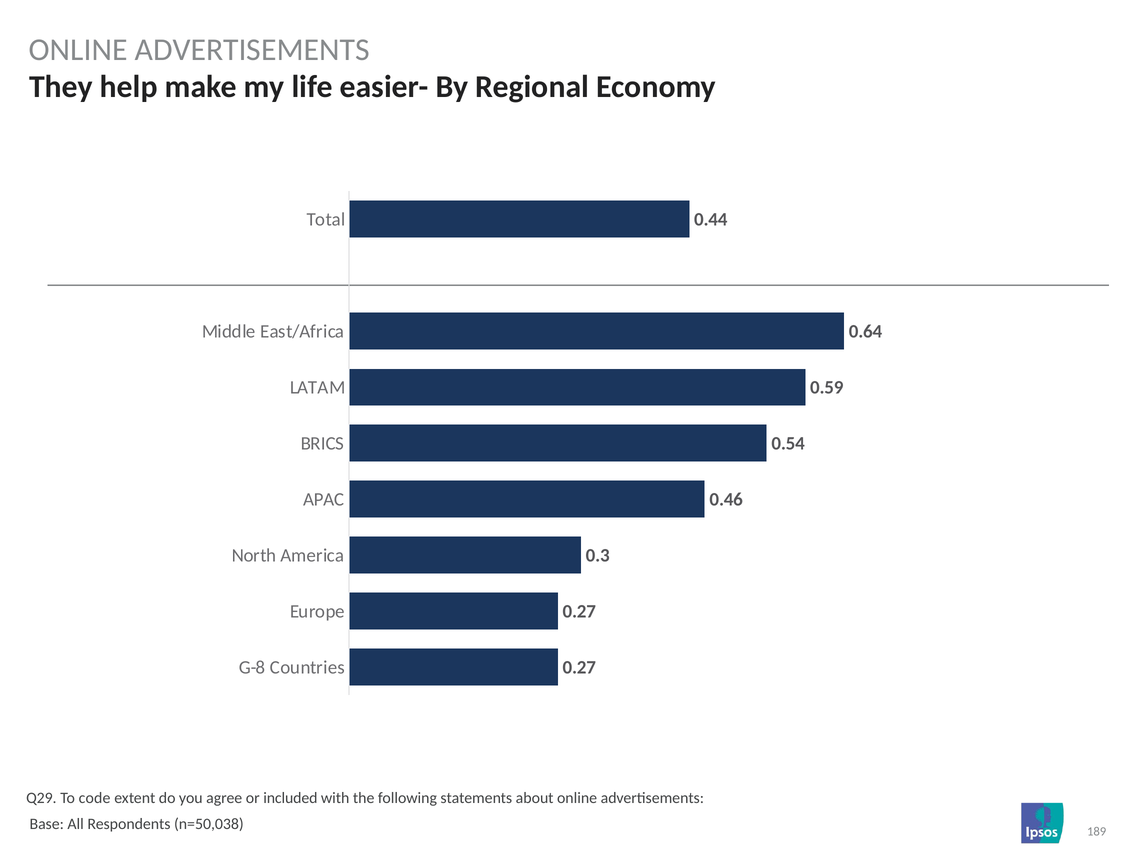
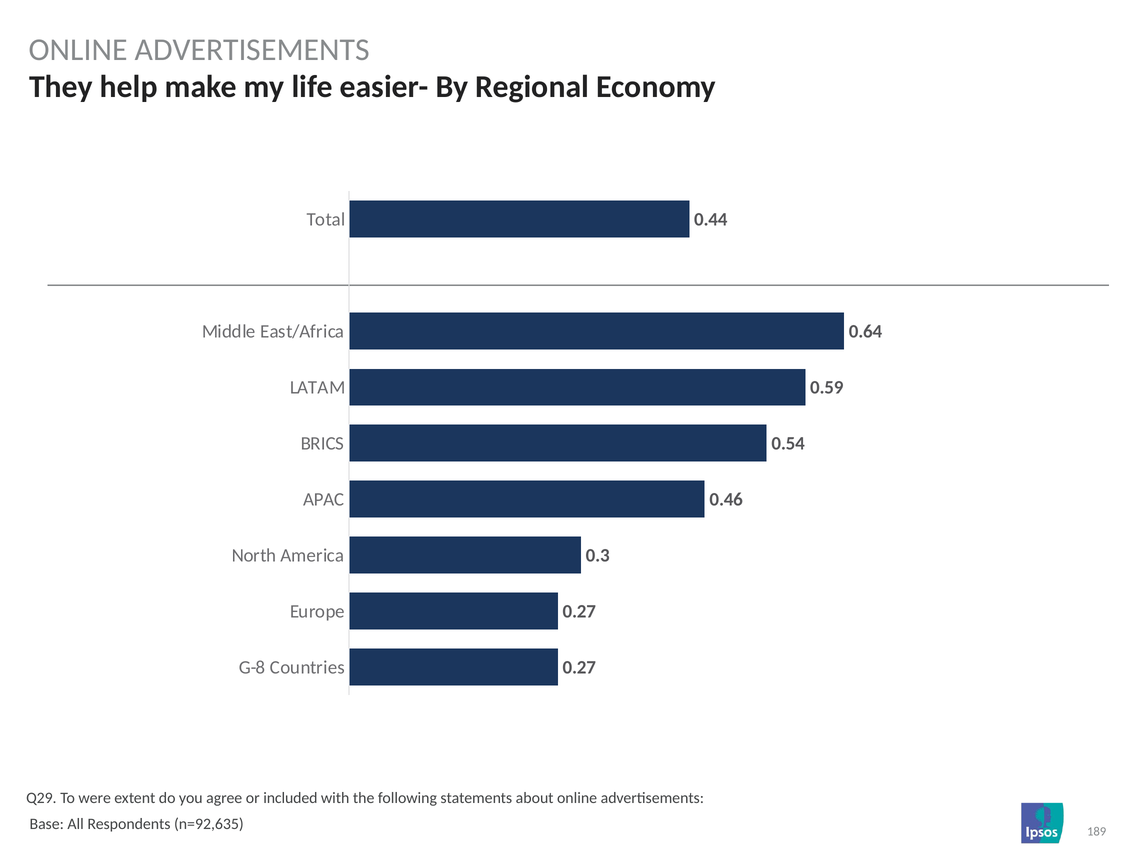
code: code -> were
n=50,038: n=50,038 -> n=92,635
